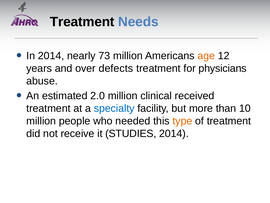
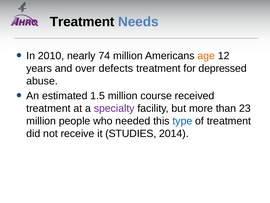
In 2014: 2014 -> 2010
73: 73 -> 74
physicians: physicians -> depressed
2.0: 2.0 -> 1.5
clinical: clinical -> course
specialty colour: blue -> purple
10: 10 -> 23
type colour: orange -> blue
